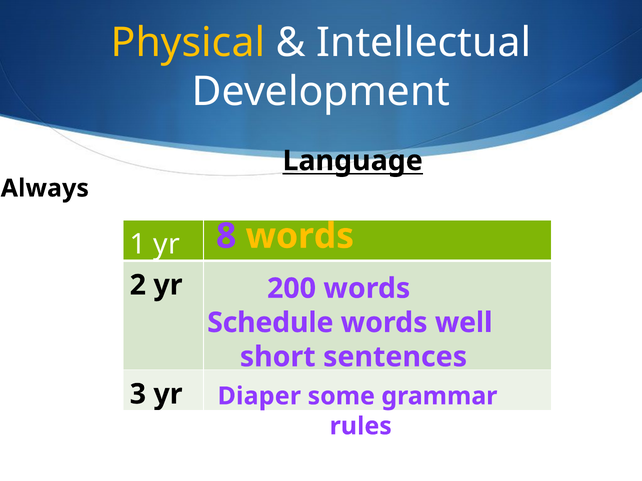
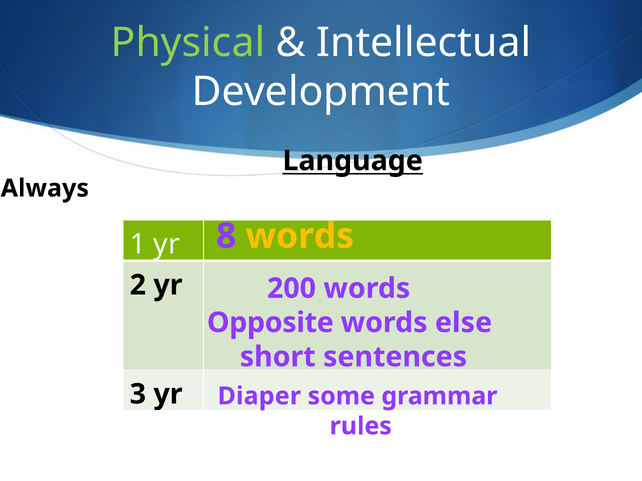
Physical colour: yellow -> light green
Schedule: Schedule -> Opposite
well: well -> else
